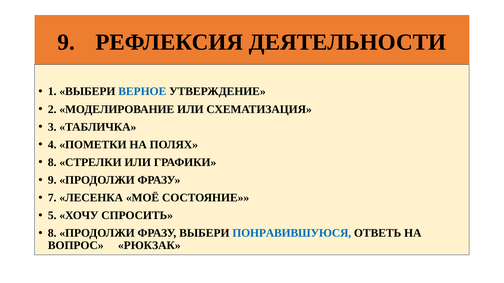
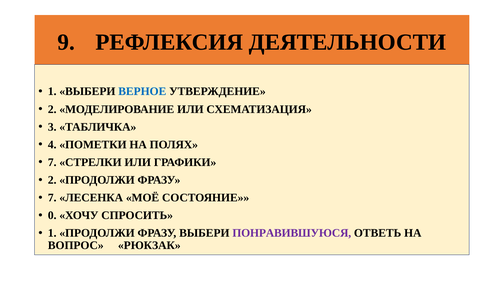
8 at (52, 163): 8 -> 7
9 at (52, 180): 9 -> 2
5: 5 -> 0
8 at (52, 233): 8 -> 1
ПОНРАВИВШУЮСЯ colour: blue -> purple
